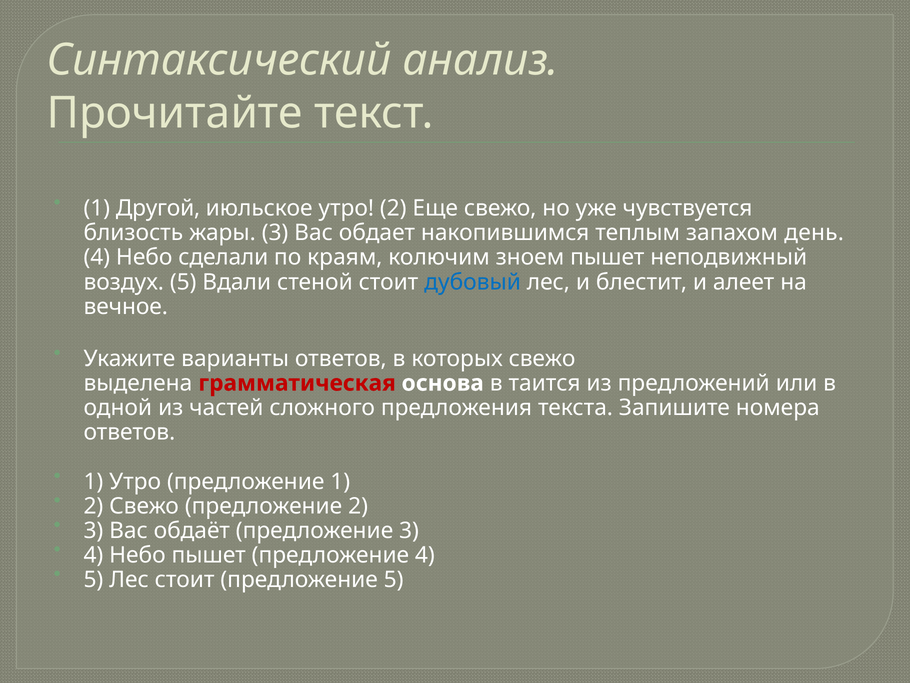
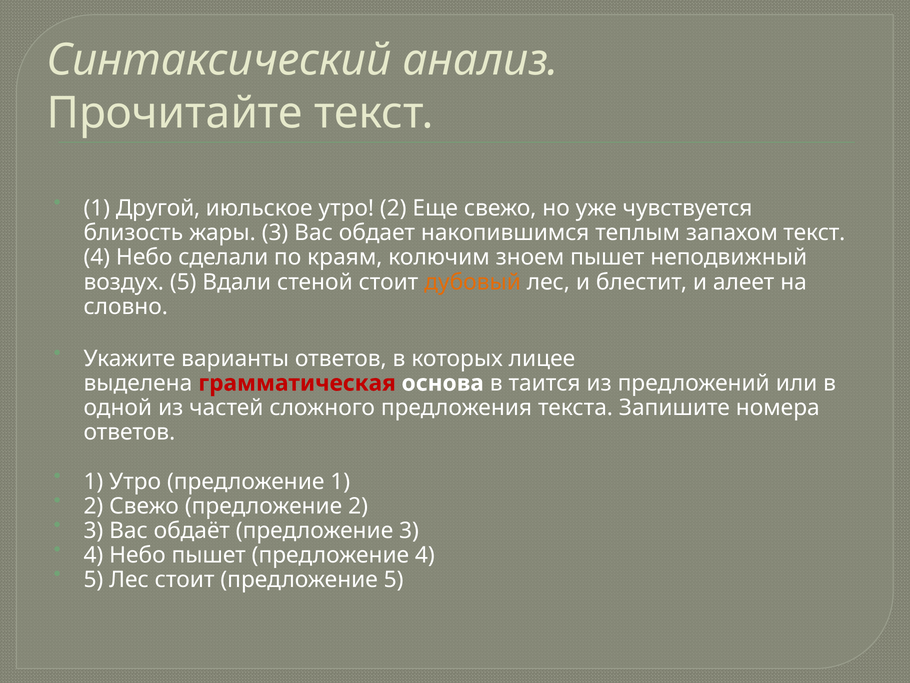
запахом день: день -> текст
дубовый colour: blue -> orange
вечное: вечное -> словно
которых свежо: свежо -> лицее
